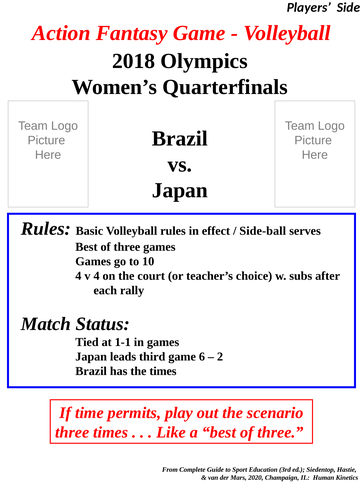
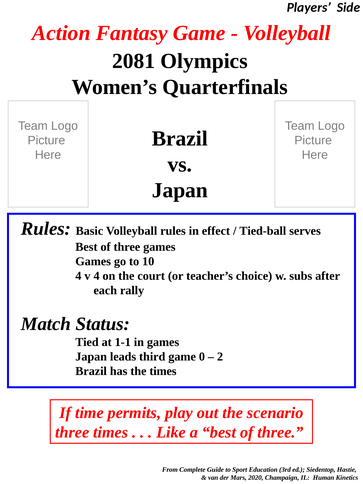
2018: 2018 -> 2081
Side-ball: Side-ball -> Tied-ball
6: 6 -> 0
